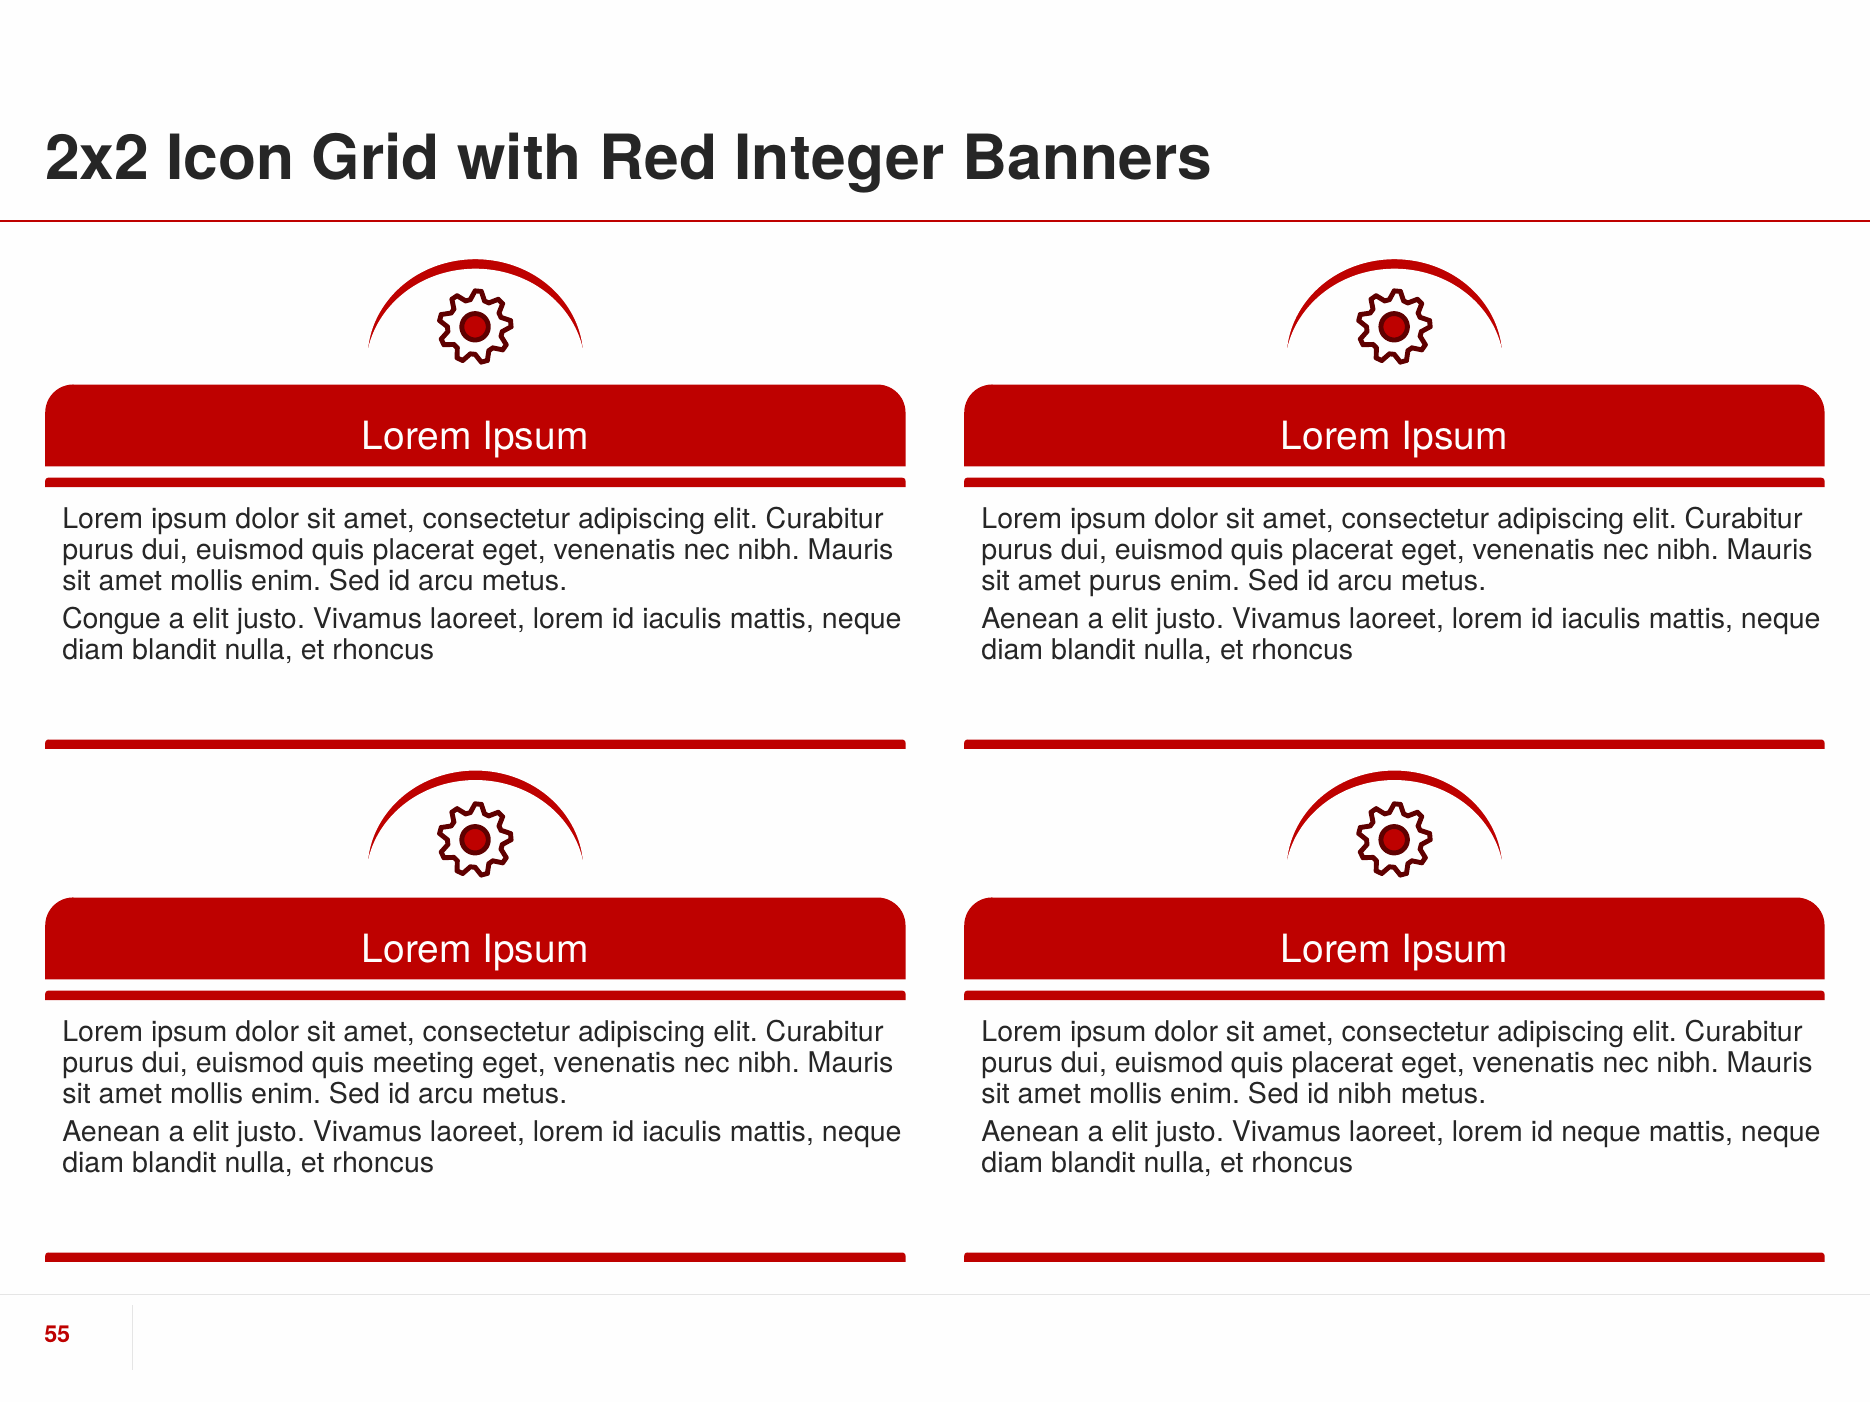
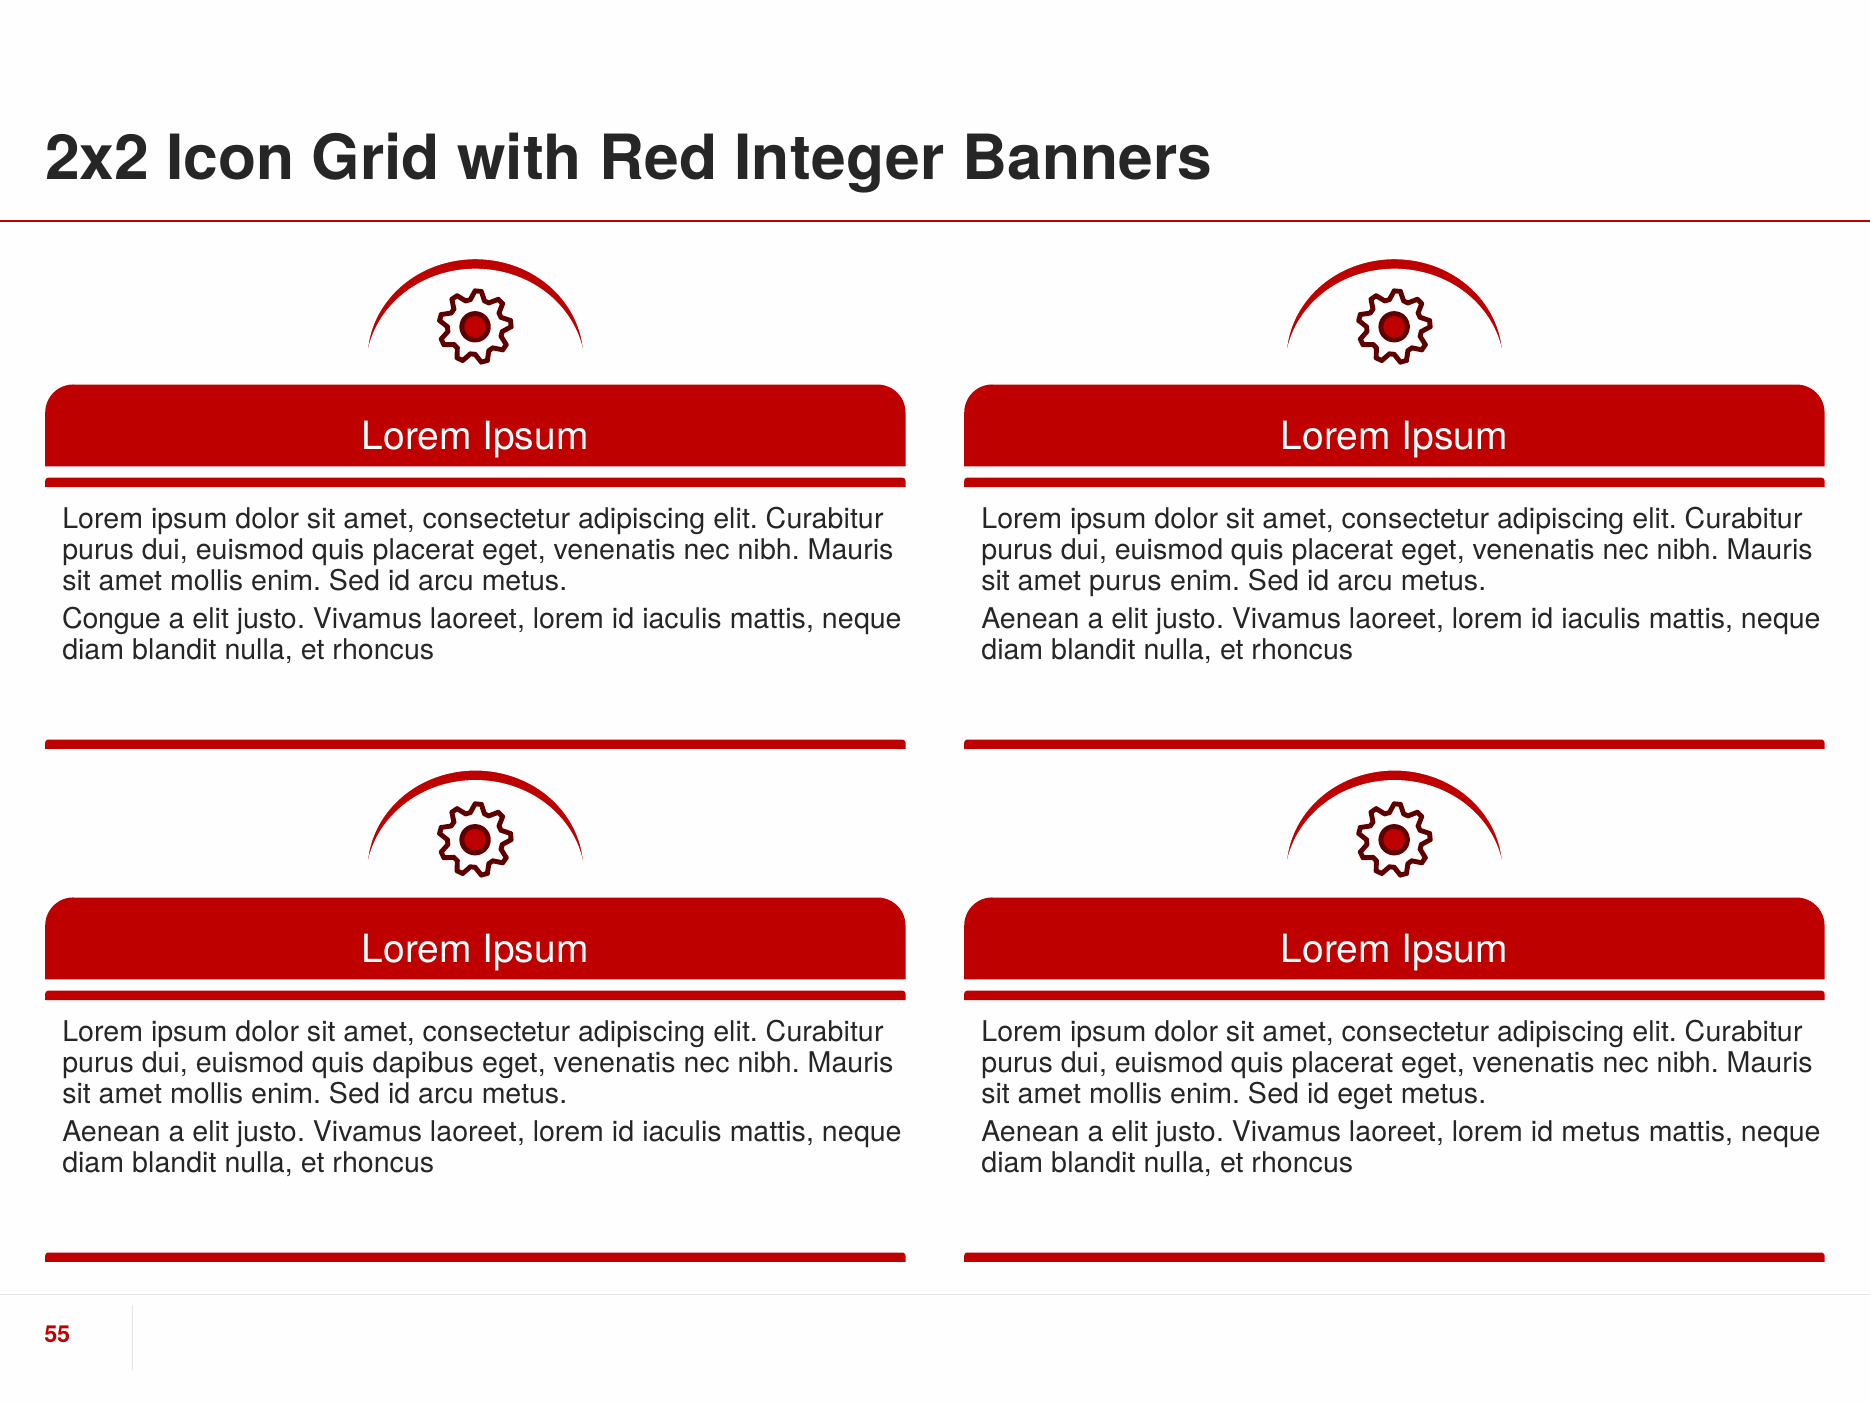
meeting: meeting -> dapibus
id nibh: nibh -> eget
id neque: neque -> metus
